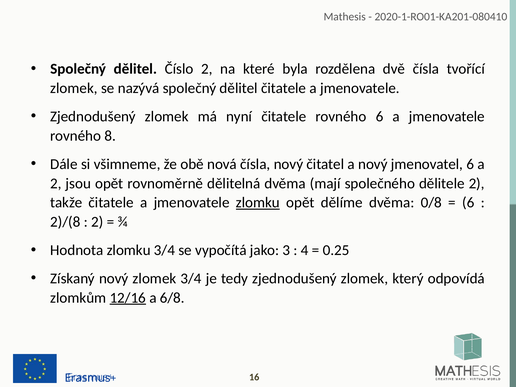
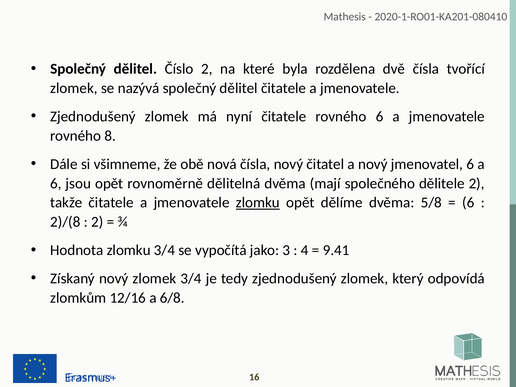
2 at (56, 183): 2 -> 6
0/8: 0/8 -> 5/8
0.25: 0.25 -> 9.41
12/16 underline: present -> none
